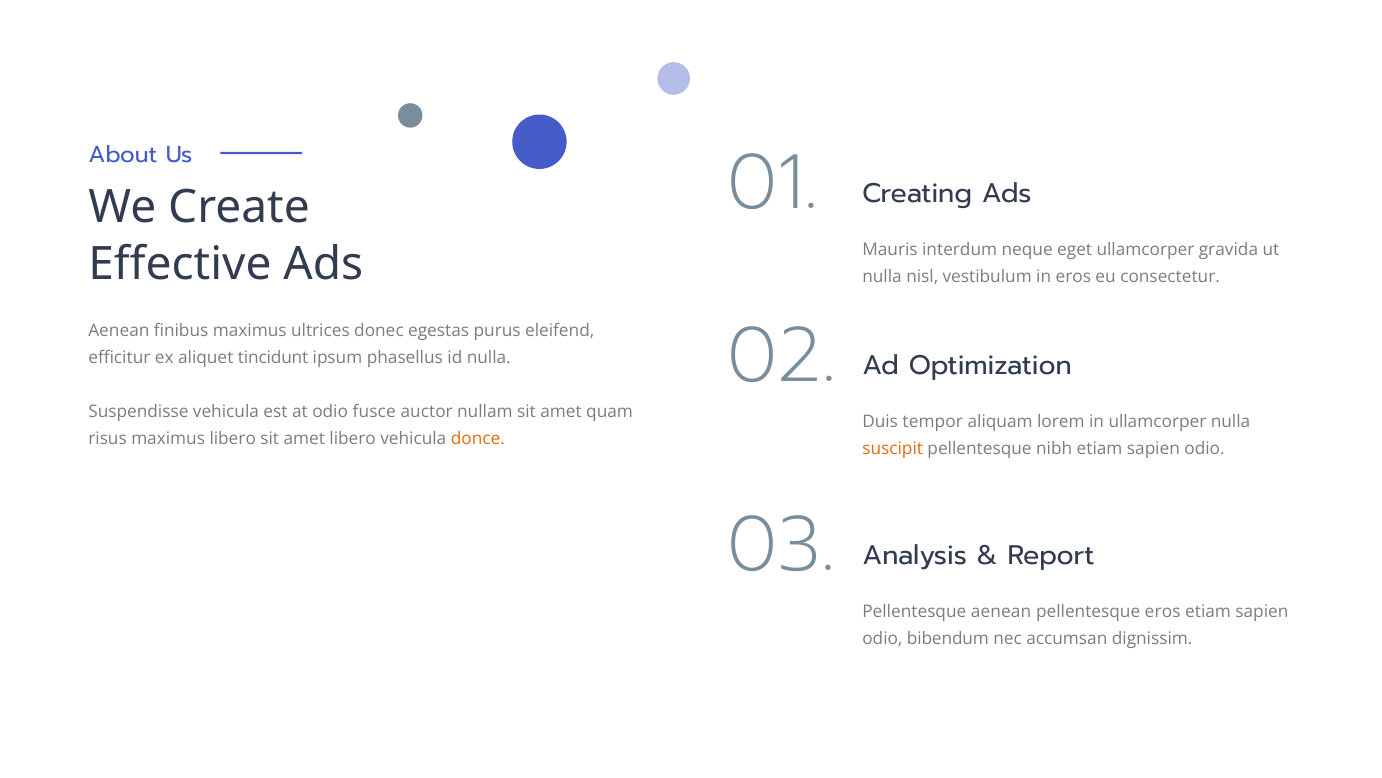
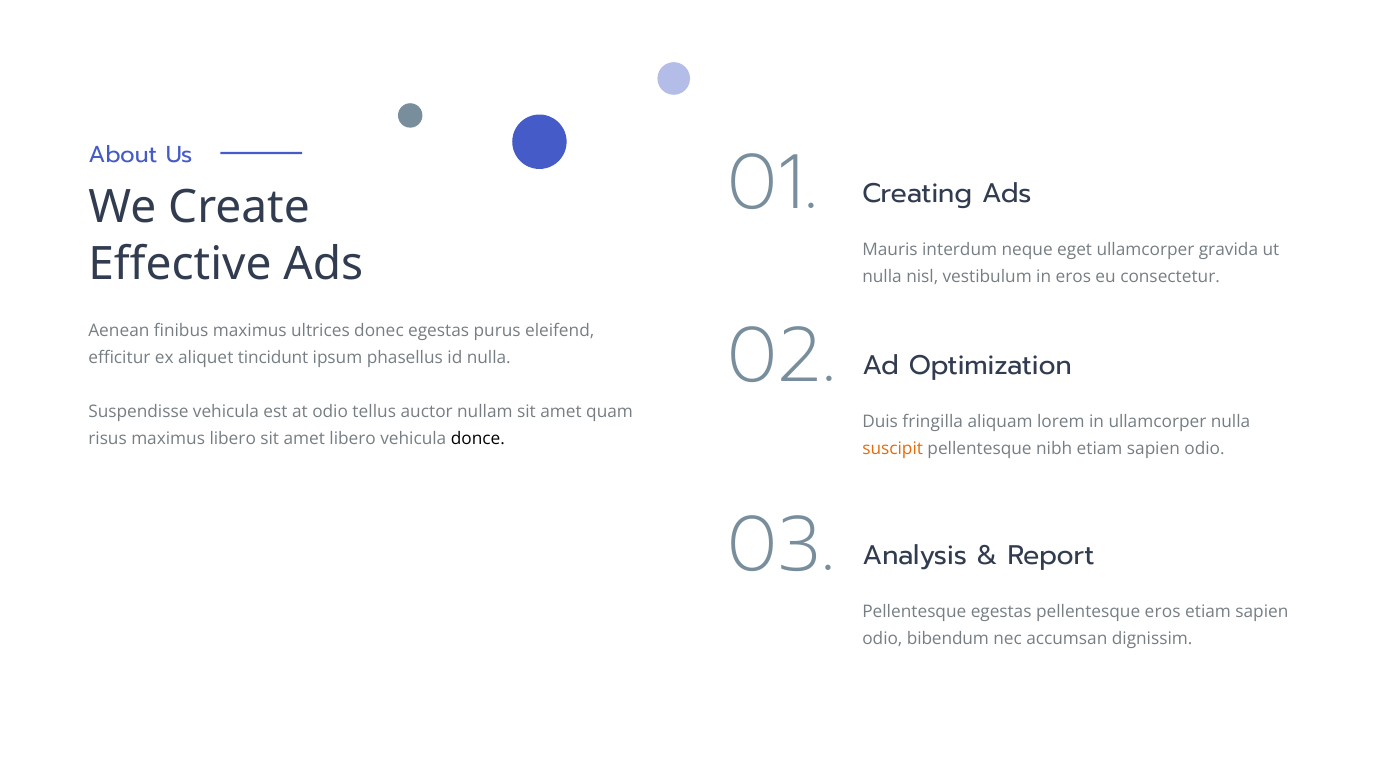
fusce: fusce -> tellus
tempor: tempor -> fringilla
donce colour: orange -> black
Pellentesque aenean: aenean -> egestas
